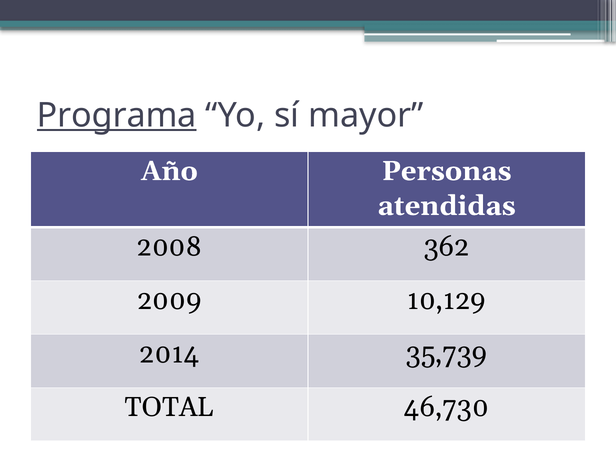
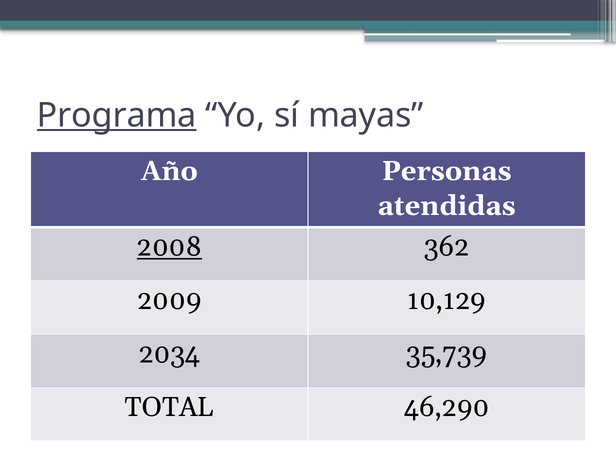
mayor: mayor -> mayas
2008 underline: none -> present
2014: 2014 -> 2034
46,730: 46,730 -> 46,290
